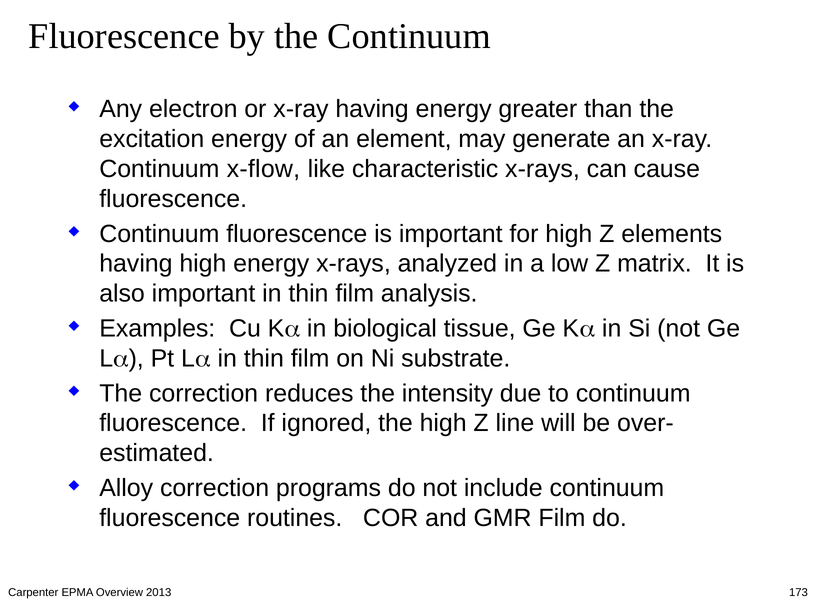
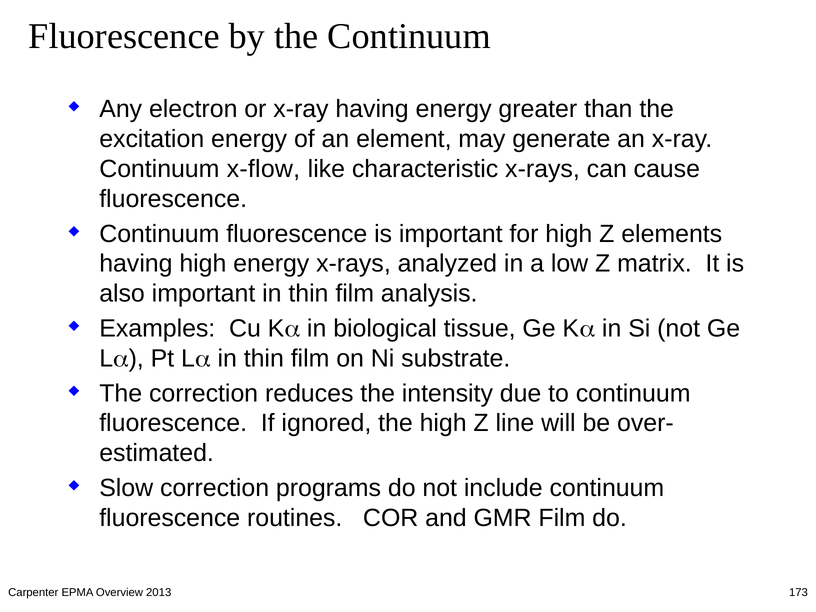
Alloy: Alloy -> Slow
